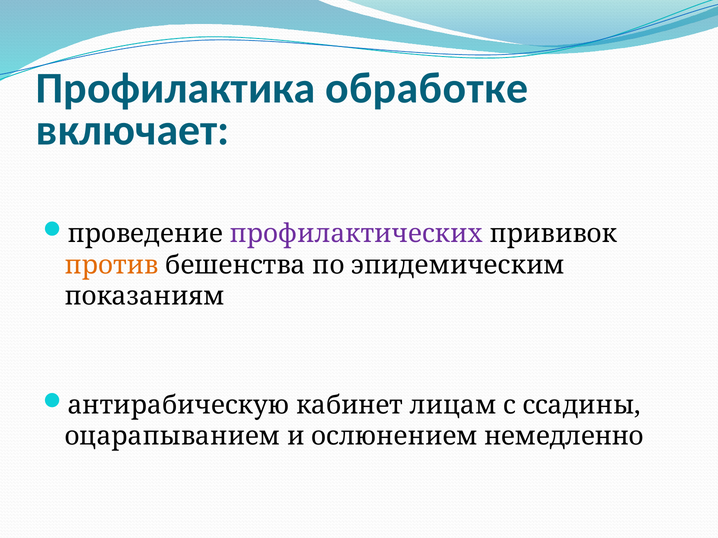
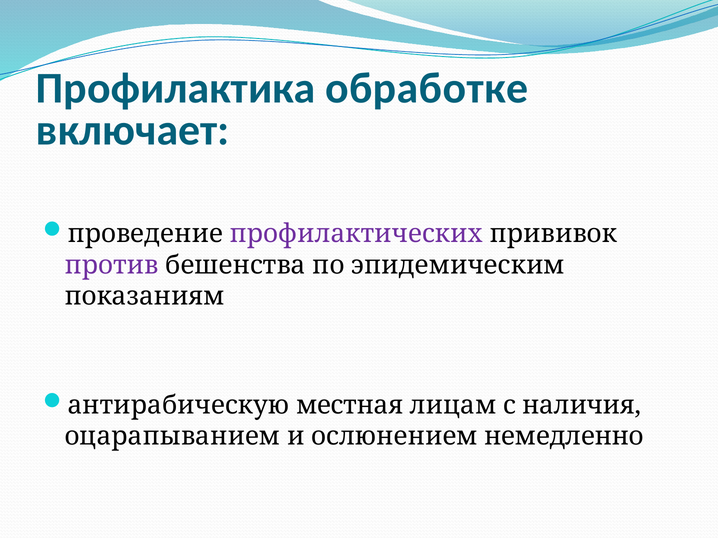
против colour: orange -> purple
кабинет: кабинет -> местная
ссадины: ссадины -> наличия
